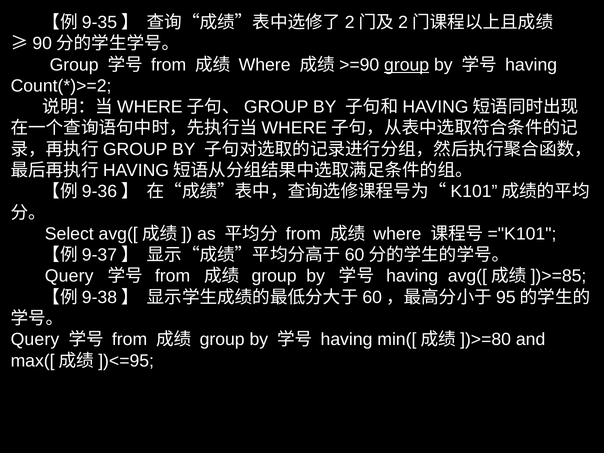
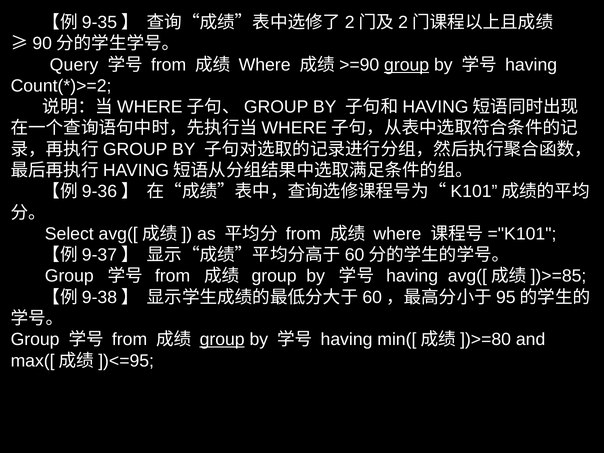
Group at (74, 65): Group -> Query
Query at (69, 276): Query -> Group
Query at (35, 340): Query -> Group
group at (222, 340) underline: none -> present
